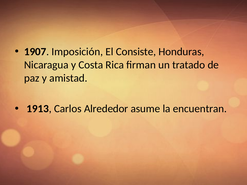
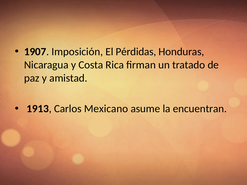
Consiste: Consiste -> Pérdidas
Alrededor: Alrededor -> Mexicano
